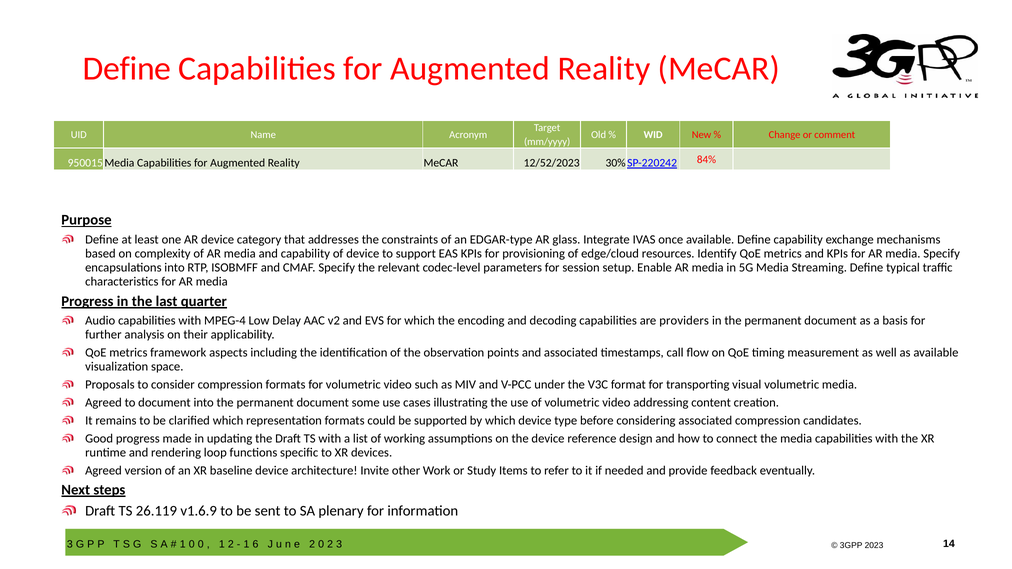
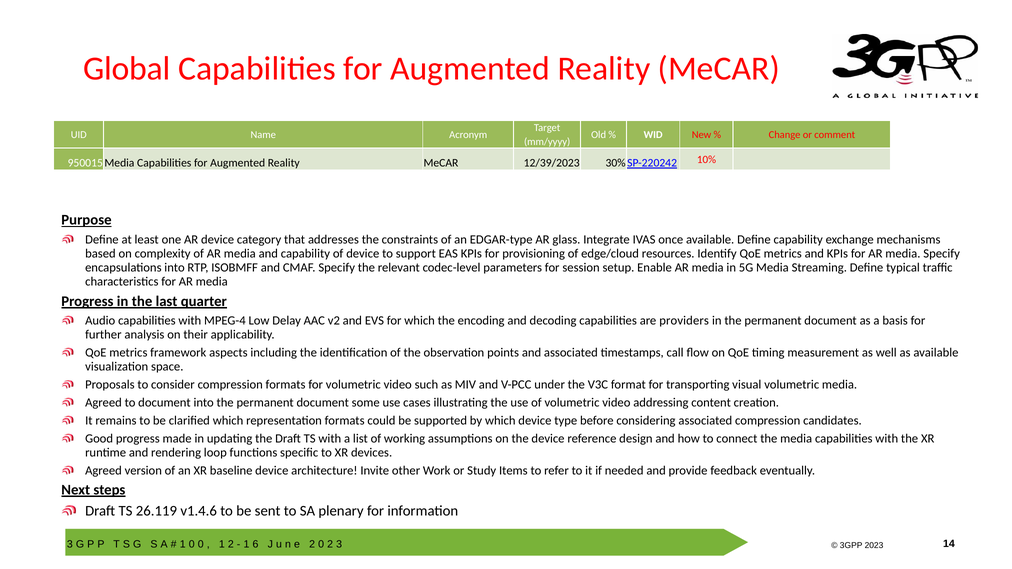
Define at (127, 69): Define -> Global
12/52/2023: 12/52/2023 -> 12/39/2023
84%: 84% -> 10%
v1.6.9: v1.6.9 -> v1.4.6
